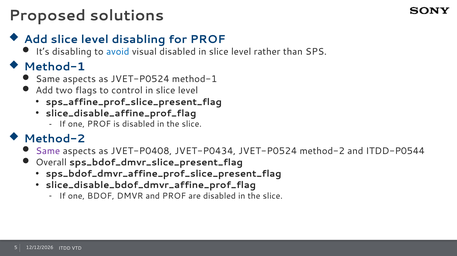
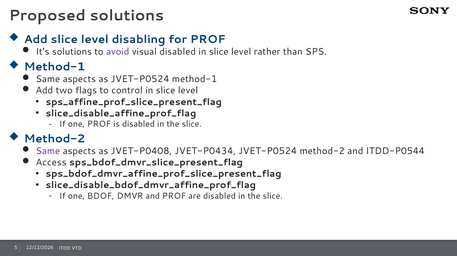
It’s disabling: disabling -> solutions
avoid colour: blue -> purple
Overall: Overall -> Access
